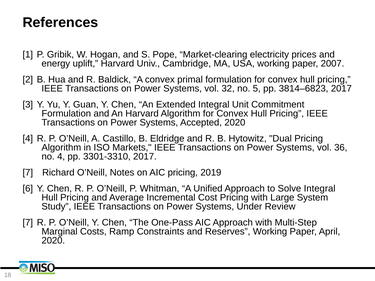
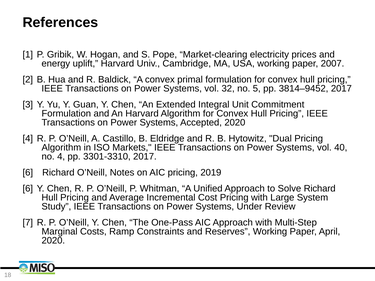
3814–6823: 3814–6823 -> 3814–9452
36: 36 -> 40
7 at (28, 173): 7 -> 6
Solve Integral: Integral -> Richard
